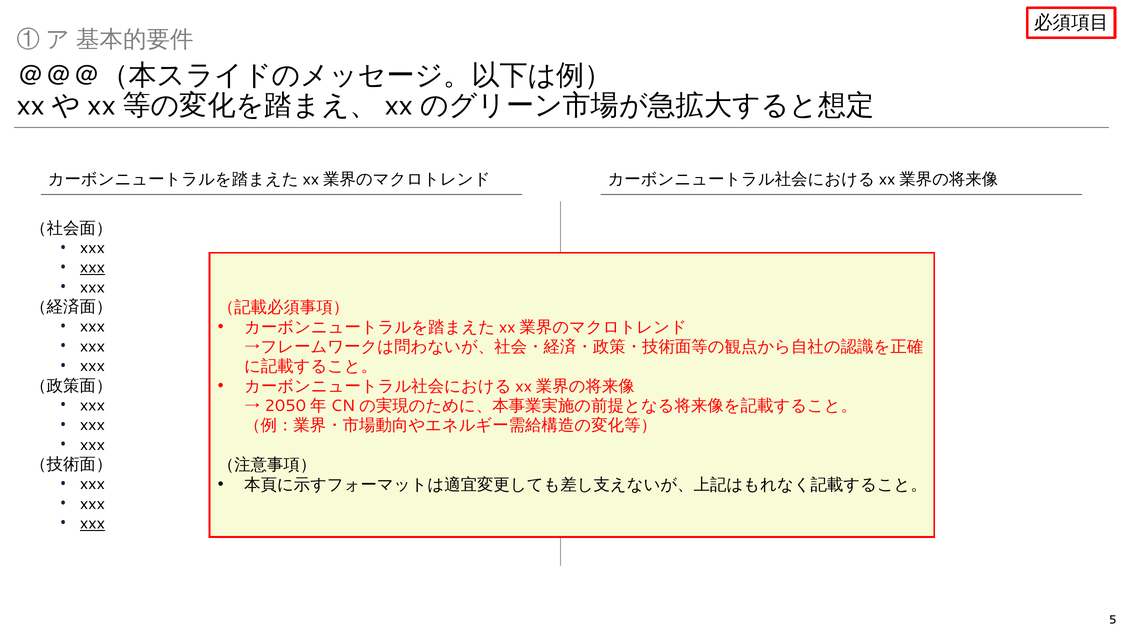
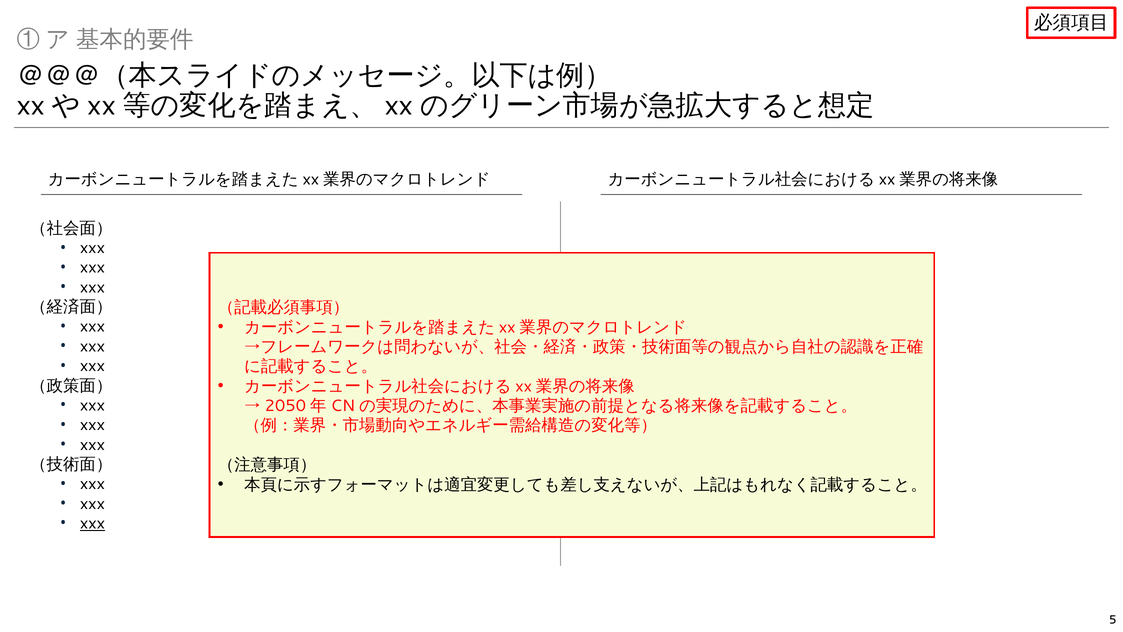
xxx at (92, 267) underline: present -> none
